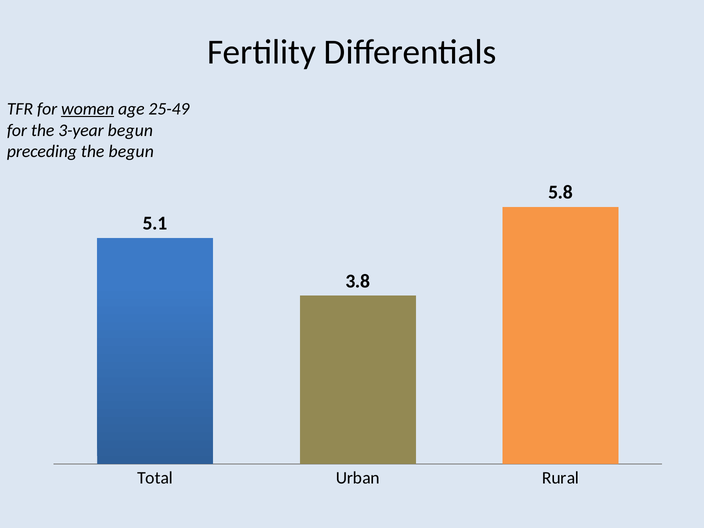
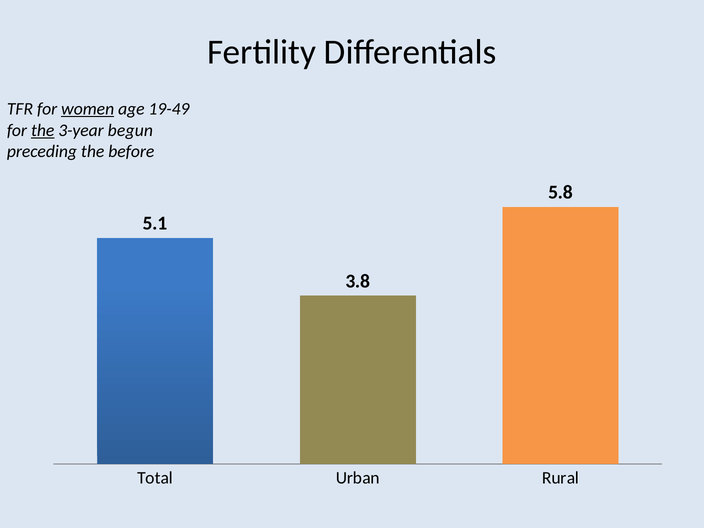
25-49: 25-49 -> 19-49
the at (43, 130) underline: none -> present
the begun: begun -> before
